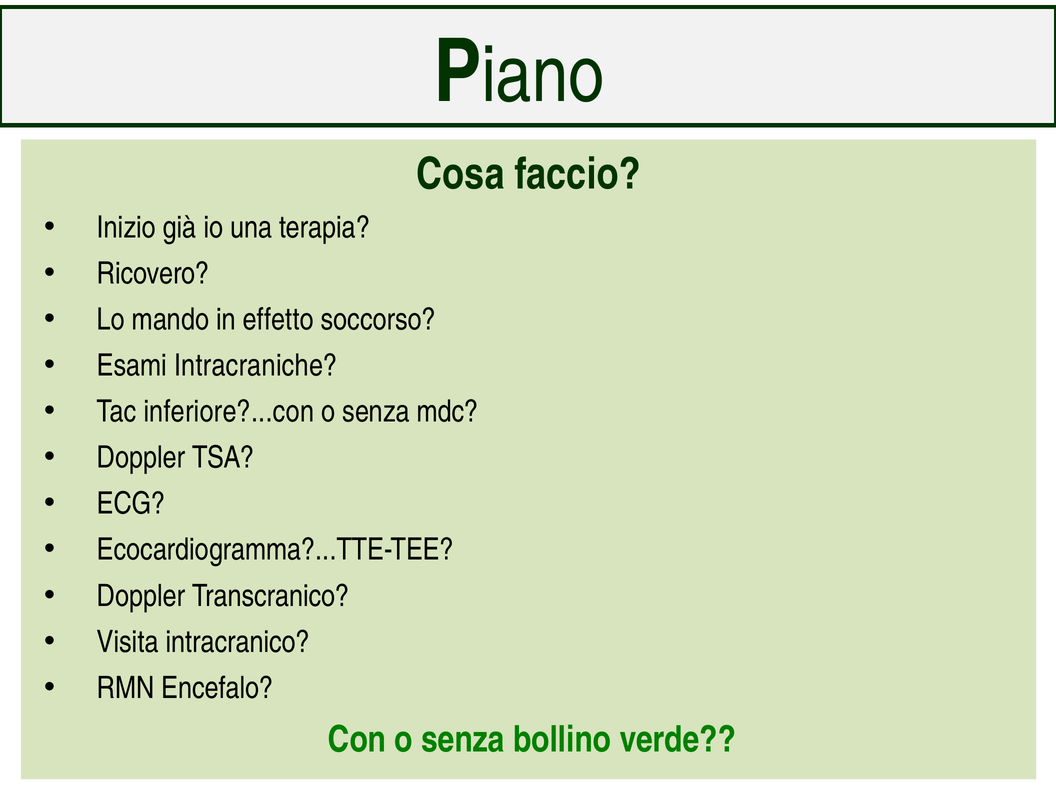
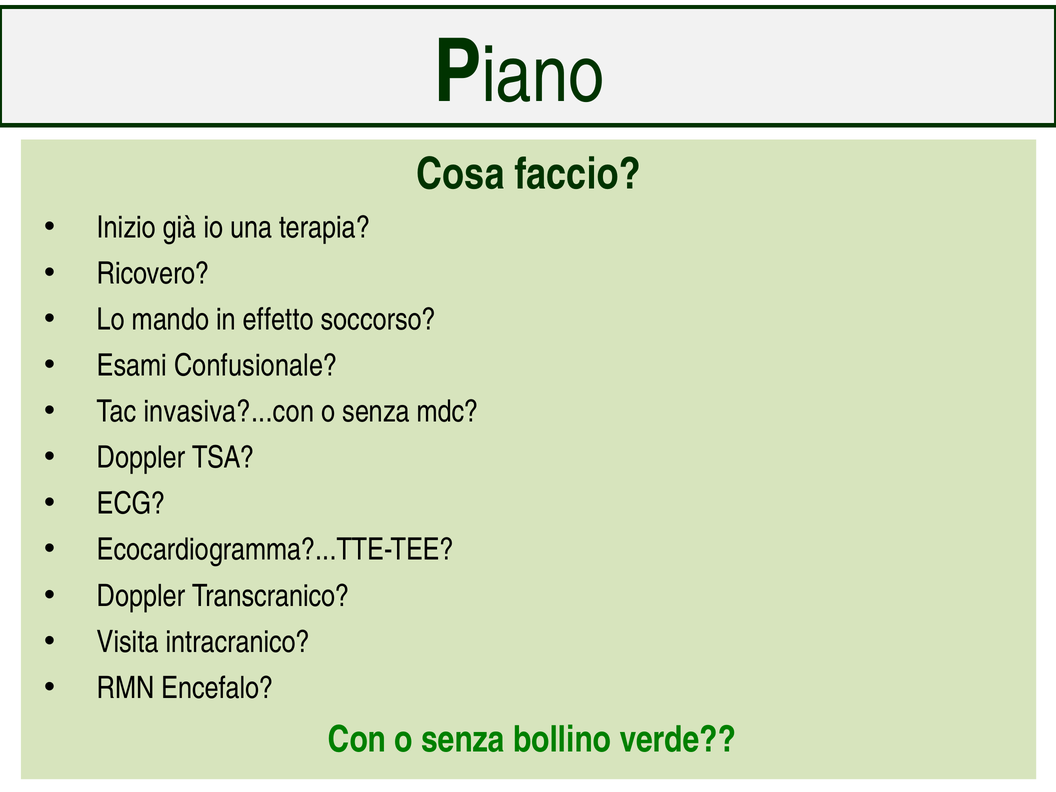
Intracraniche: Intracraniche -> Confusionale
inferiore?...con: inferiore?...con -> invasiva?...con
